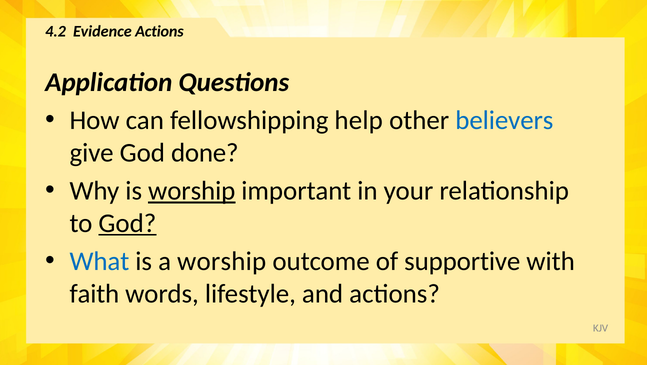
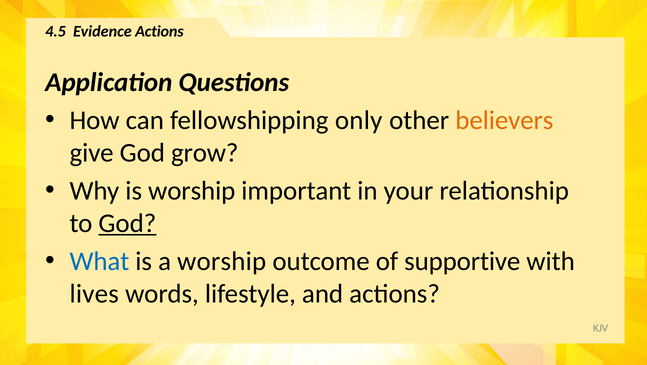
4.2: 4.2 -> 4.5
help: help -> only
believers colour: blue -> orange
done: done -> grow
worship at (192, 191) underline: present -> none
faith: faith -> lives
